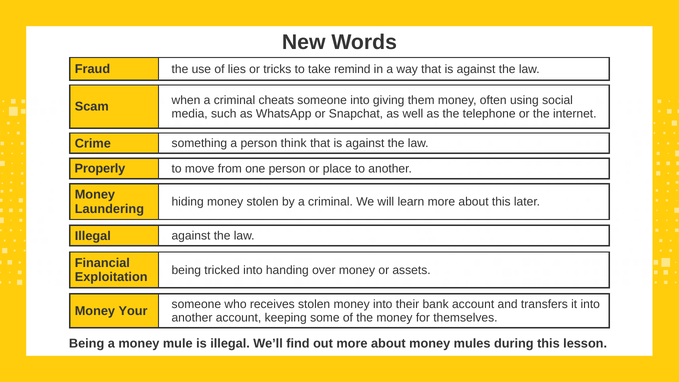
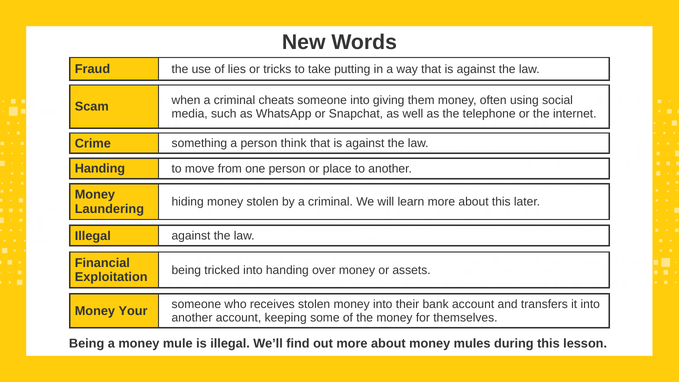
remind: remind -> putting
Properly at (100, 169): Properly -> Handing
